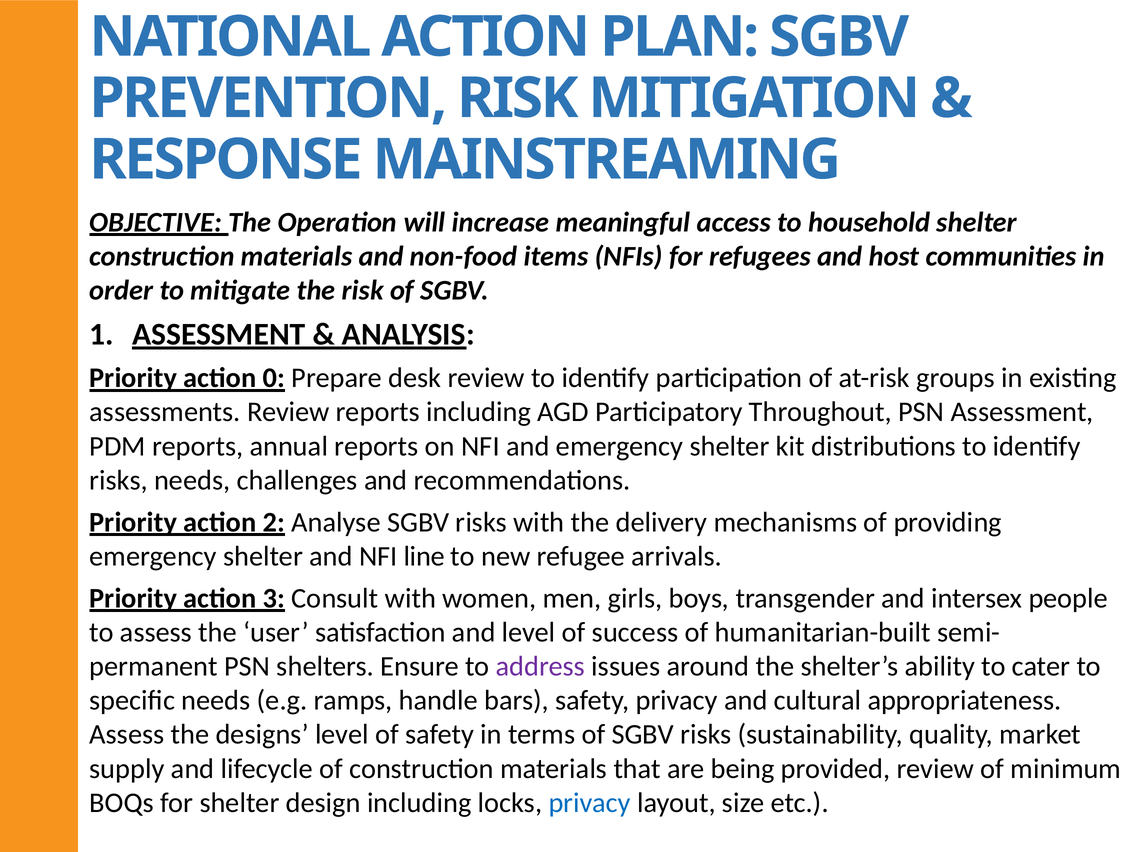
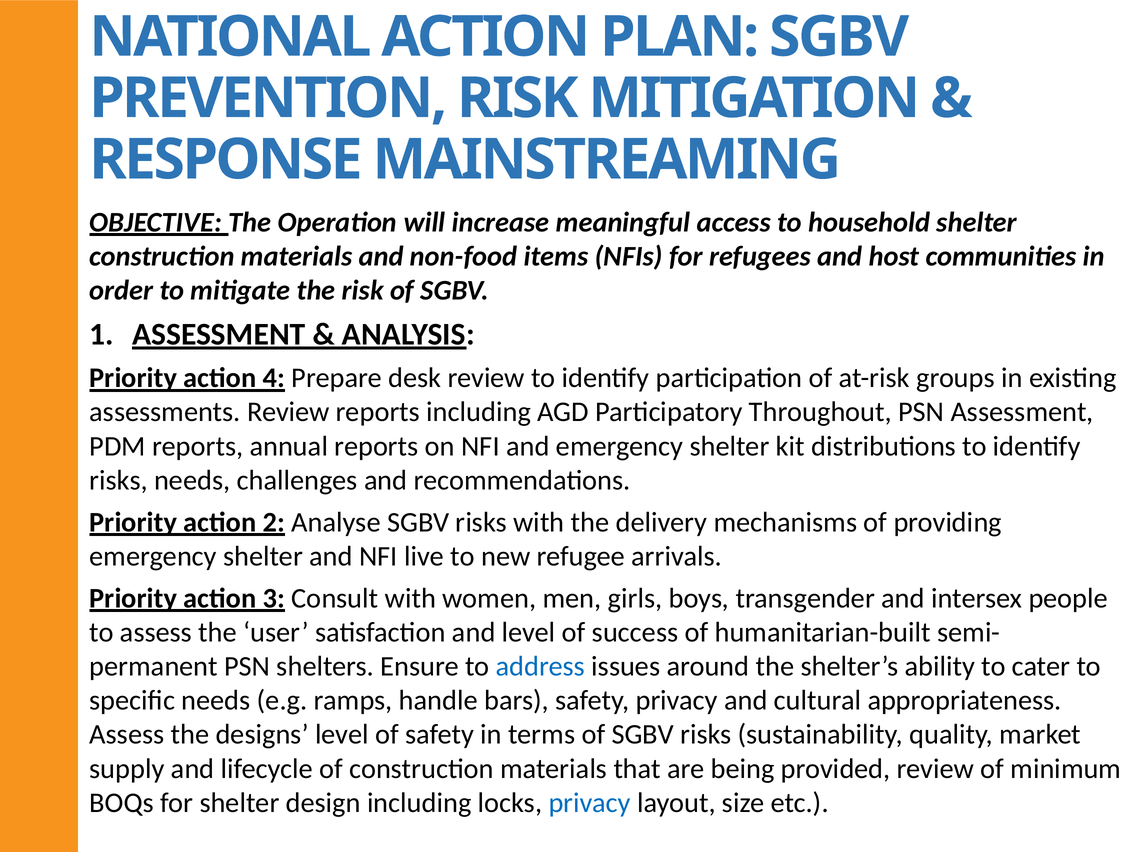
0: 0 -> 4
line: line -> live
address colour: purple -> blue
